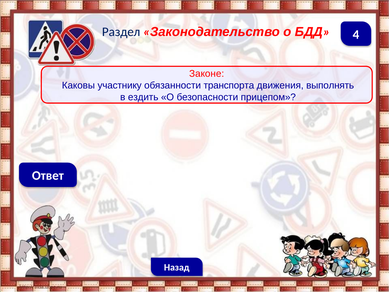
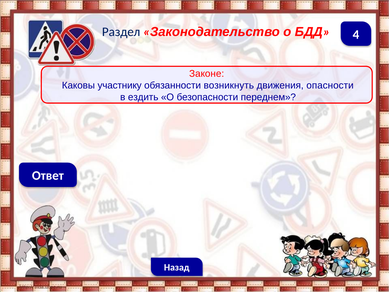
транспорта: транспорта -> возникнуть
выполнять: выполнять -> опасности
прицепом: прицепом -> переднем
